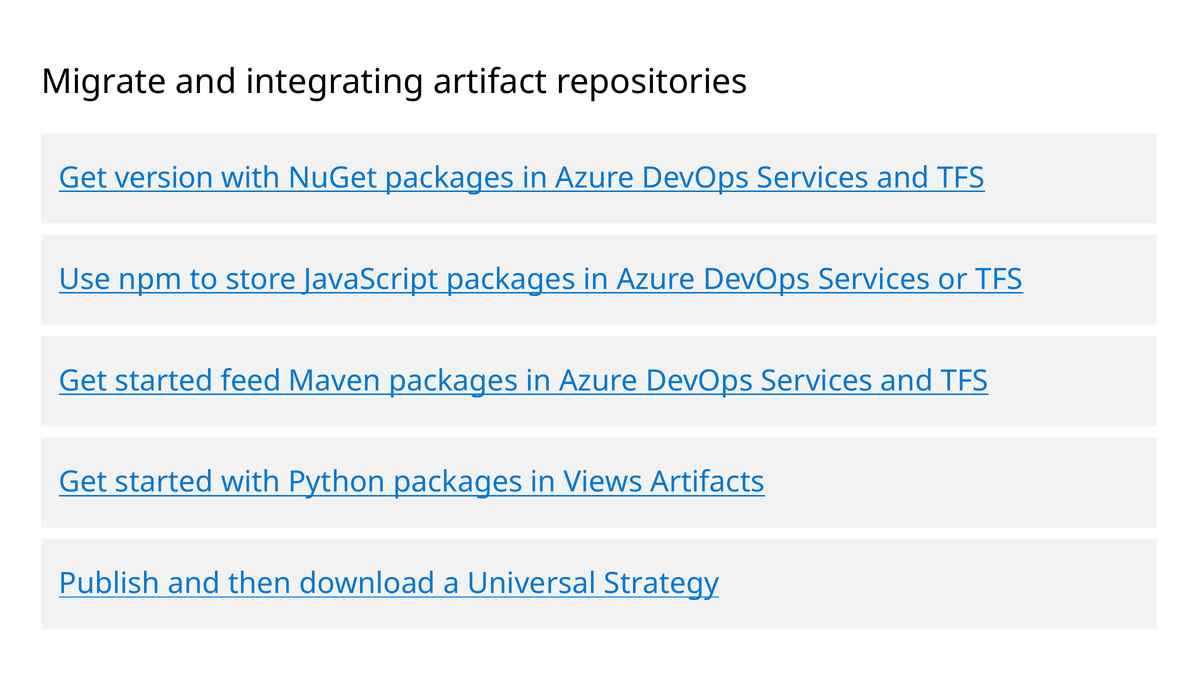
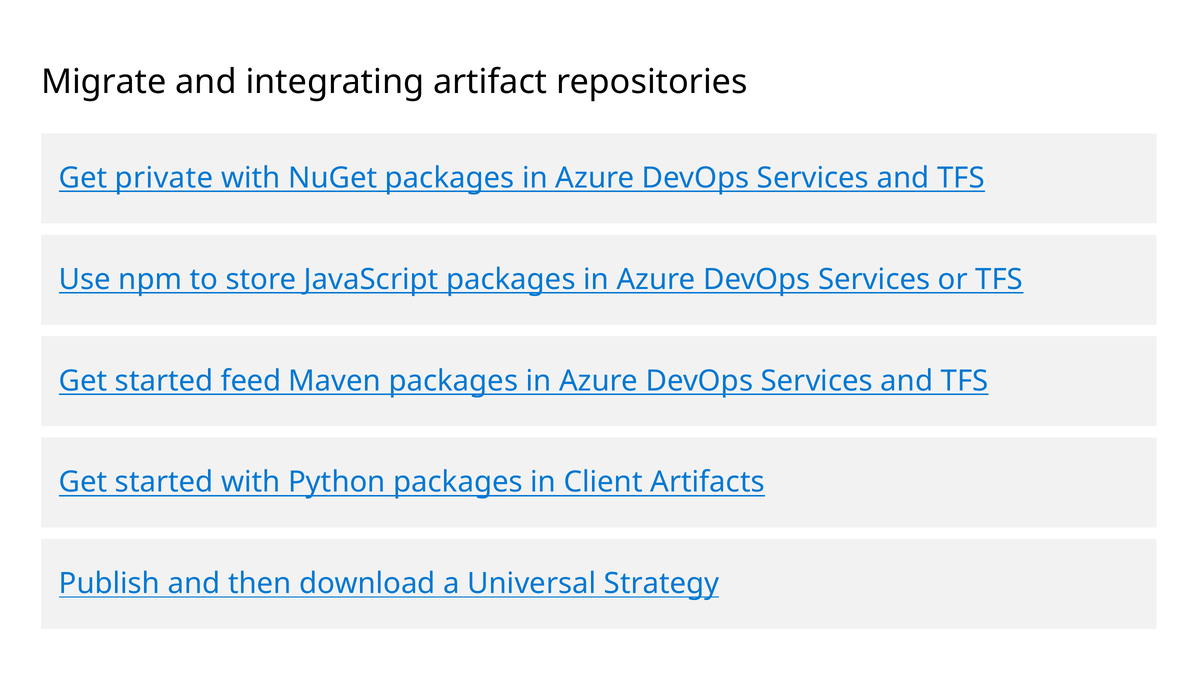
version: version -> private
Views: Views -> Client
